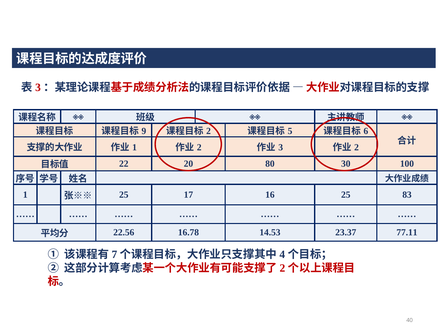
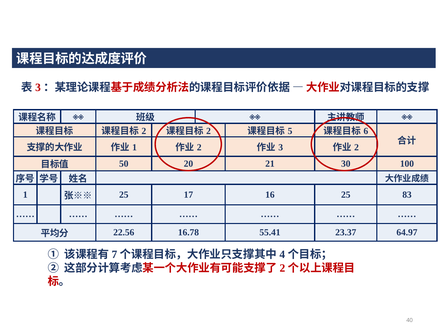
9 at (144, 131): 9 -> 2
22: 22 -> 50
80: 80 -> 21
14.53: 14.53 -> 55.41
77.11: 77.11 -> 64.97
